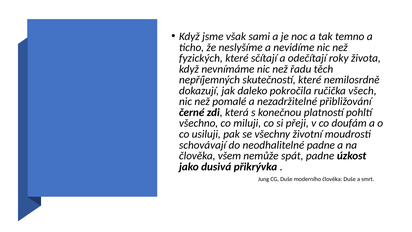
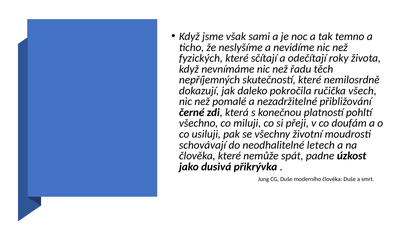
neodhalitelné padne: padne -> letech
člověka všem: všem -> které
